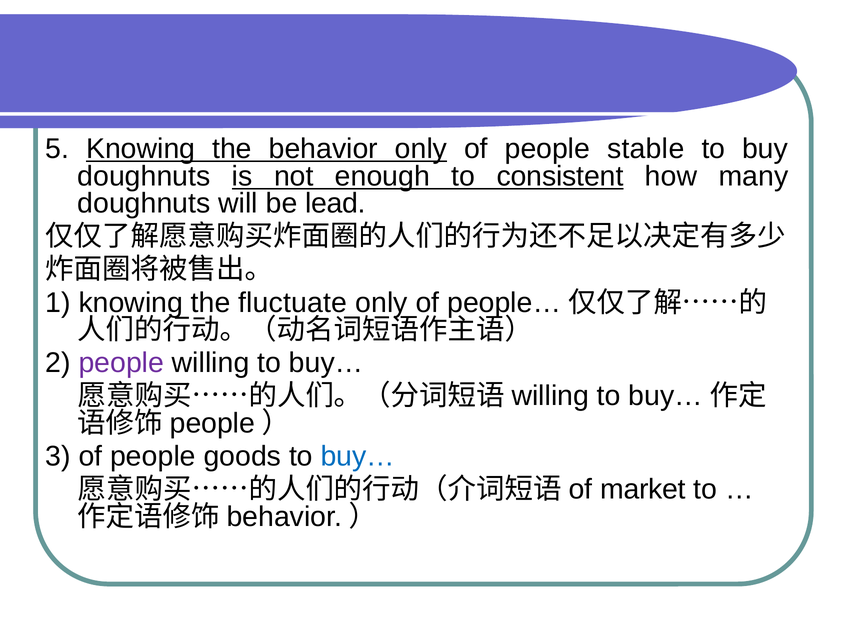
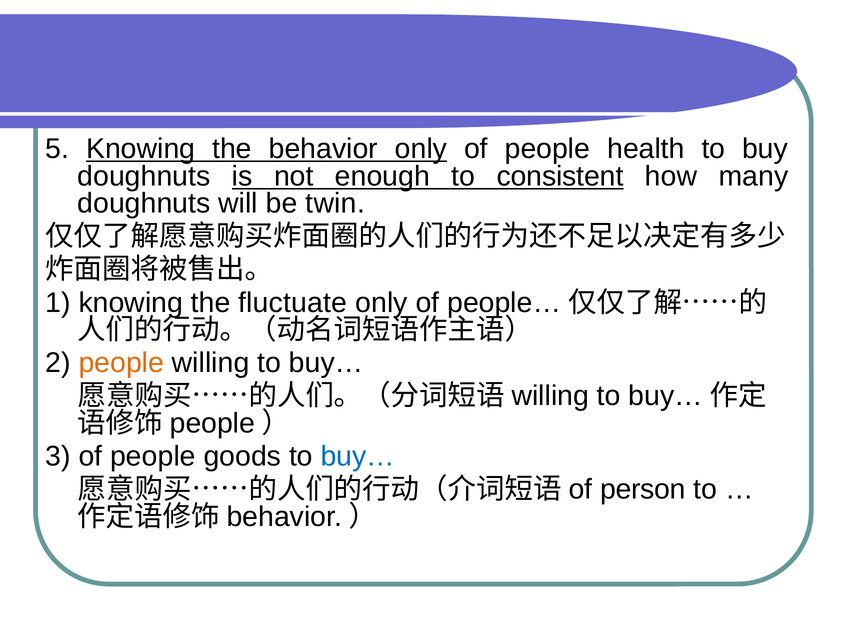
stable: stable -> health
lead: lead -> twin
people at (121, 363) colour: purple -> orange
market: market -> person
